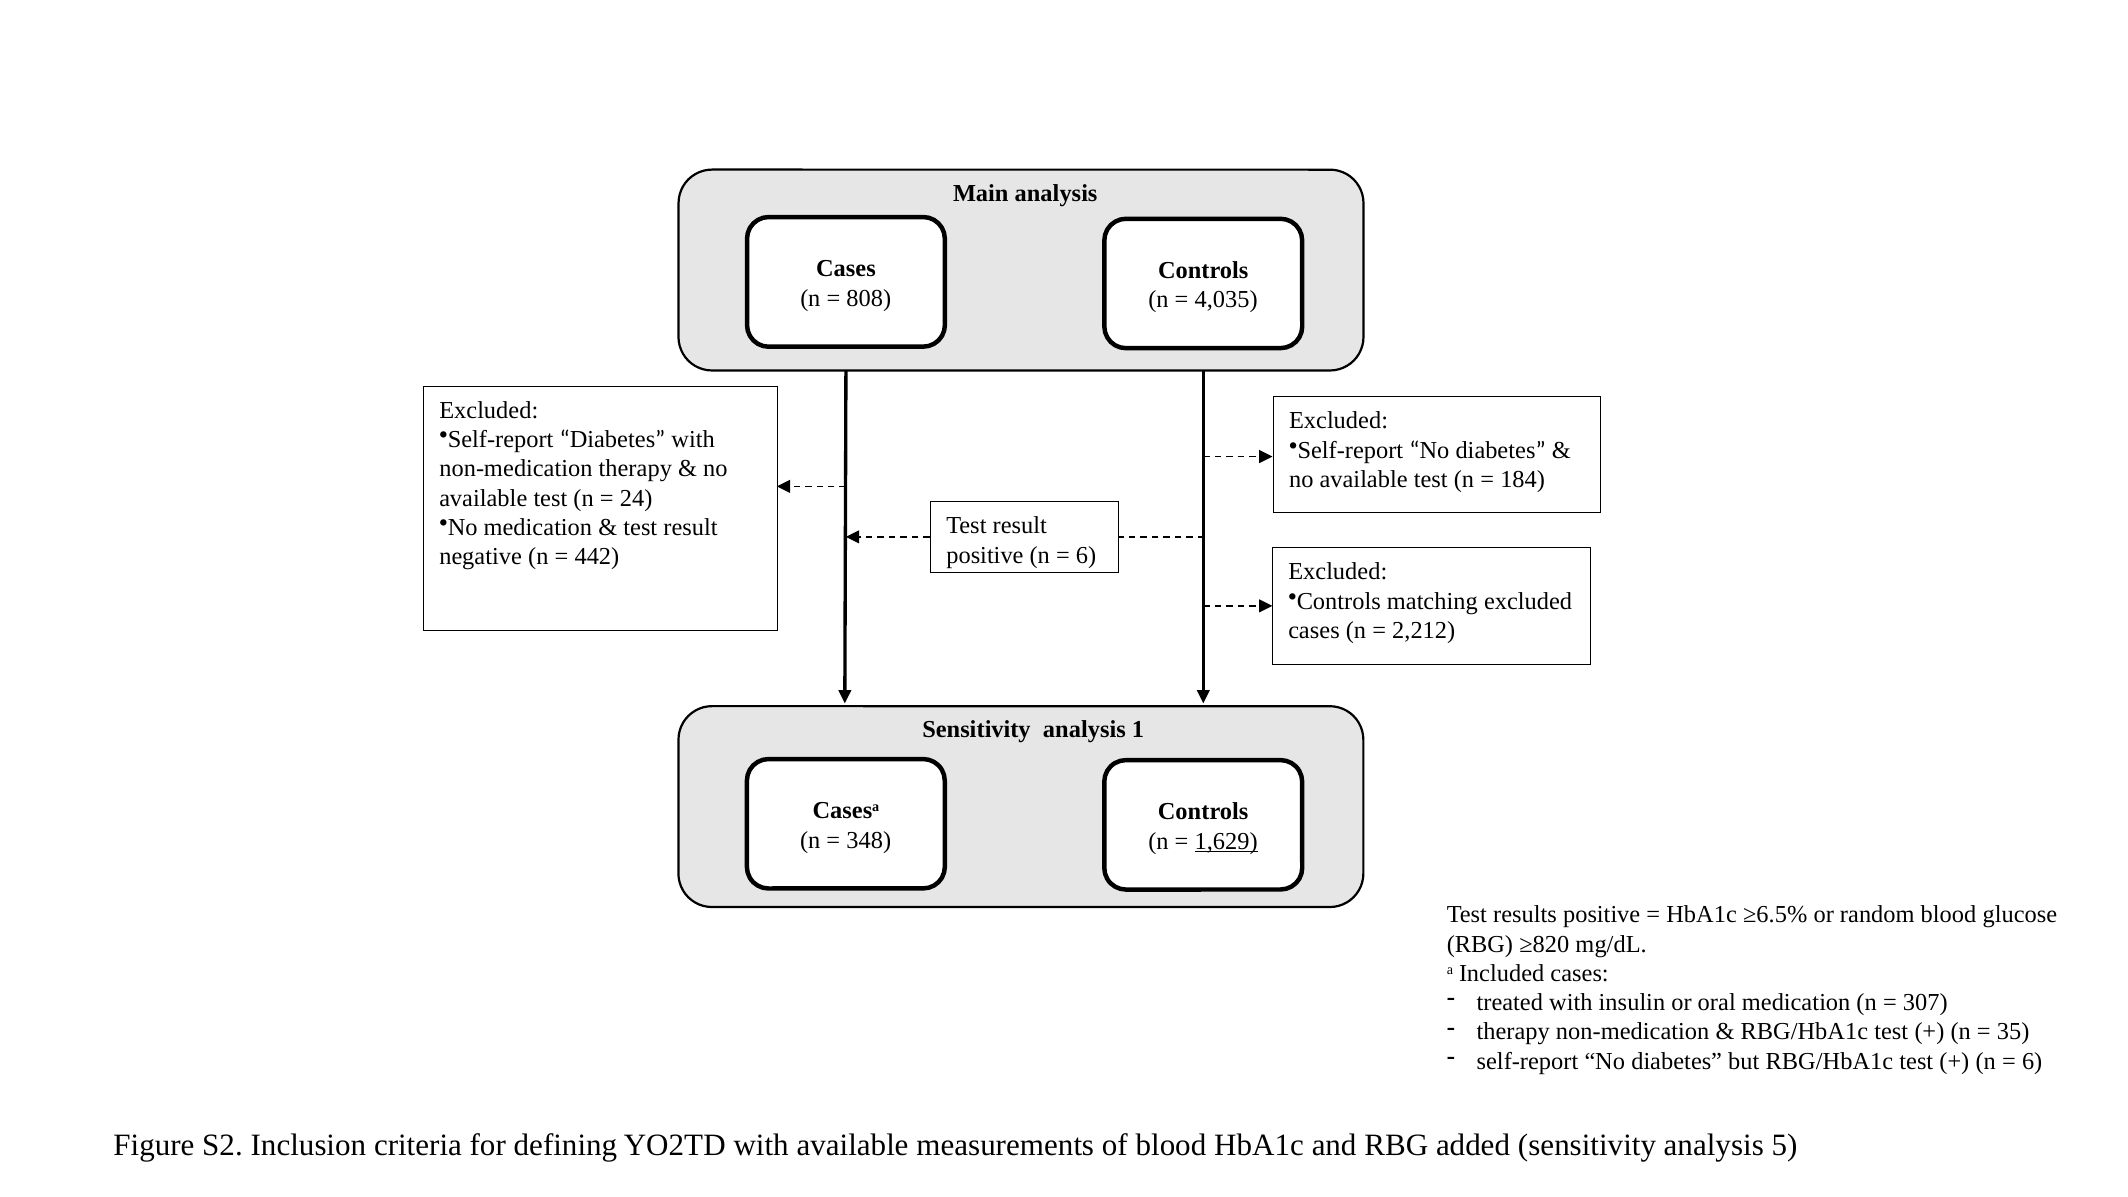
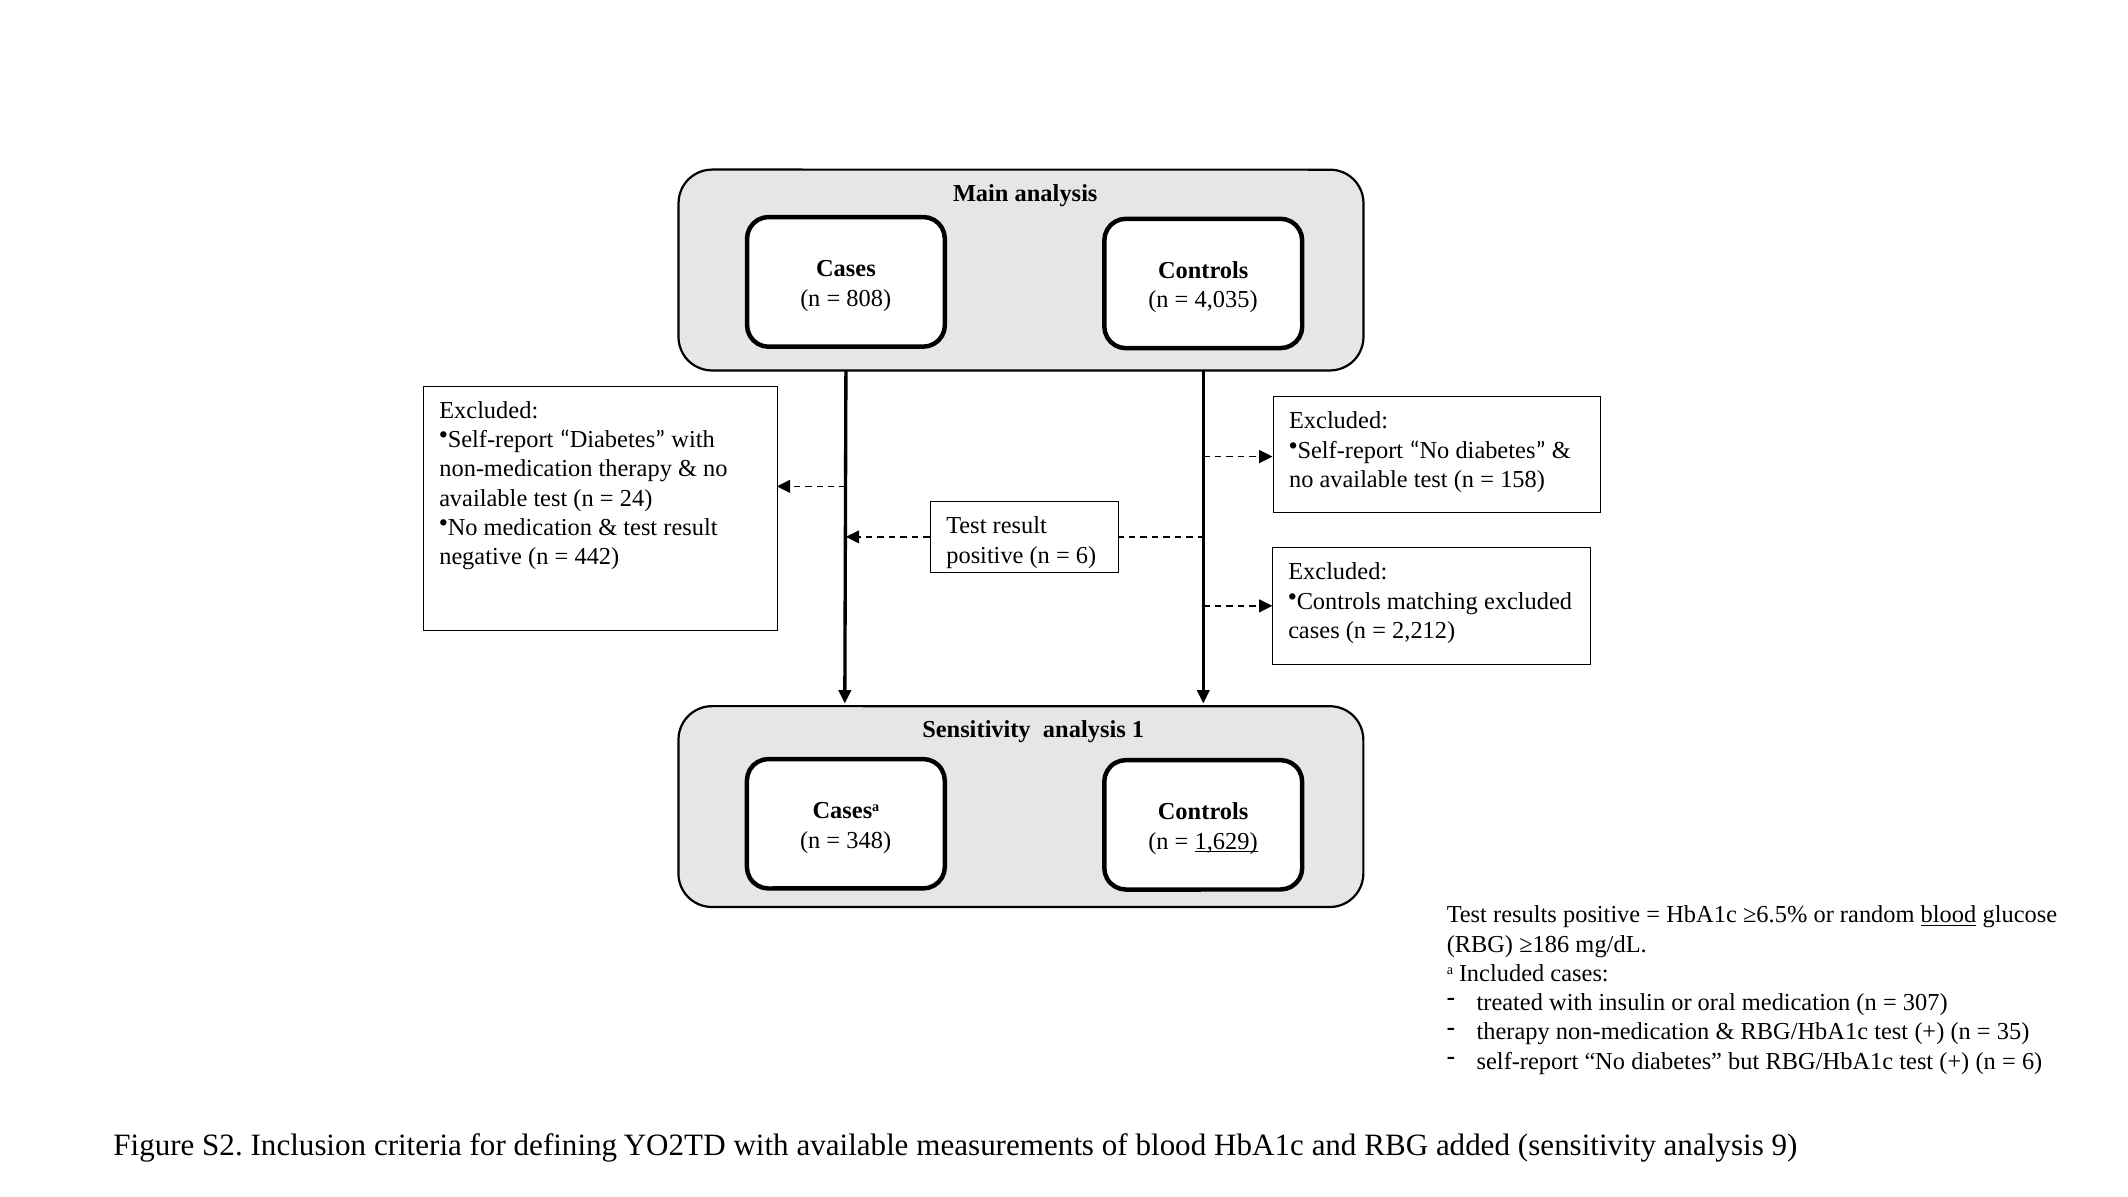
184: 184 -> 158
blood at (1949, 915) underline: none -> present
≥820: ≥820 -> ≥186
5: 5 -> 9
